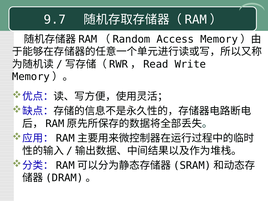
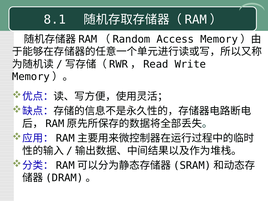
9.7: 9.7 -> 8.1
